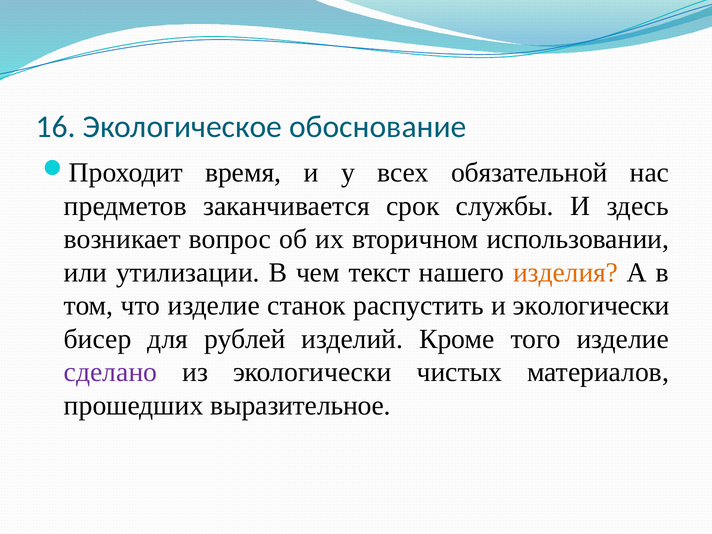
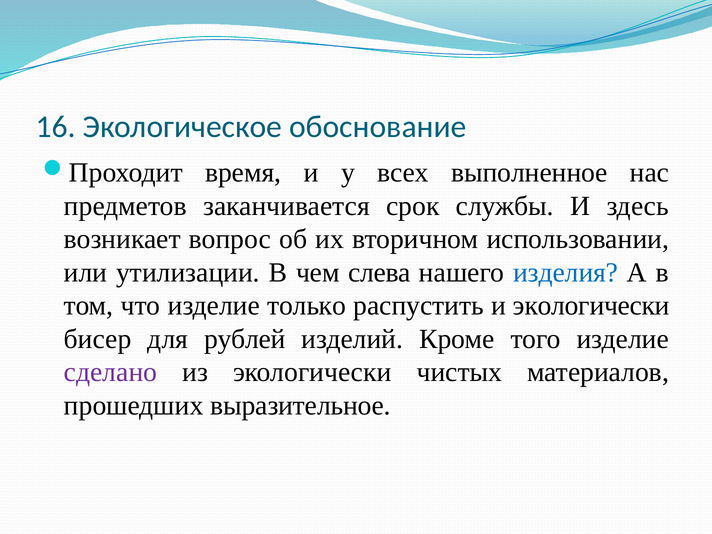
обязательной: обязательной -> выполненное
текст: текст -> слева
изделия colour: orange -> blue
станок: станок -> только
